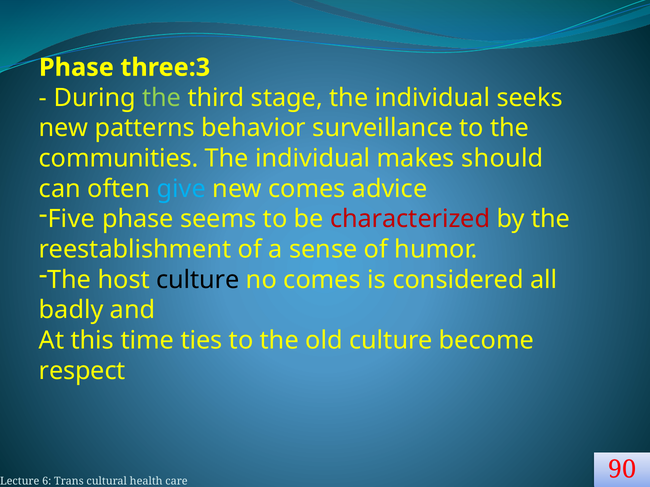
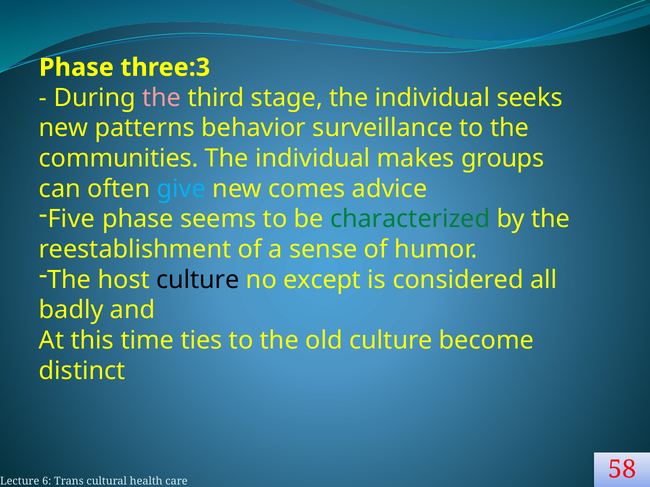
the at (162, 98) colour: light green -> pink
should: should -> groups
characterized colour: red -> green
no comes: comes -> except
respect: respect -> distinct
90: 90 -> 58
